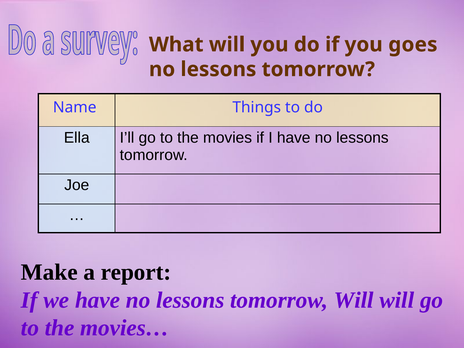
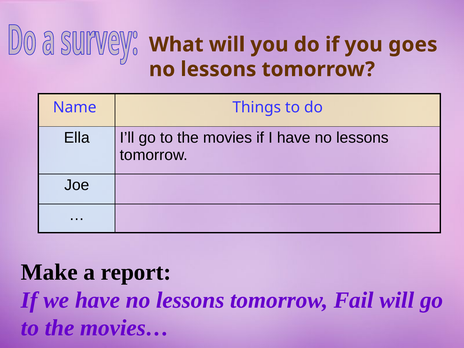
tomorrow Will: Will -> Fail
